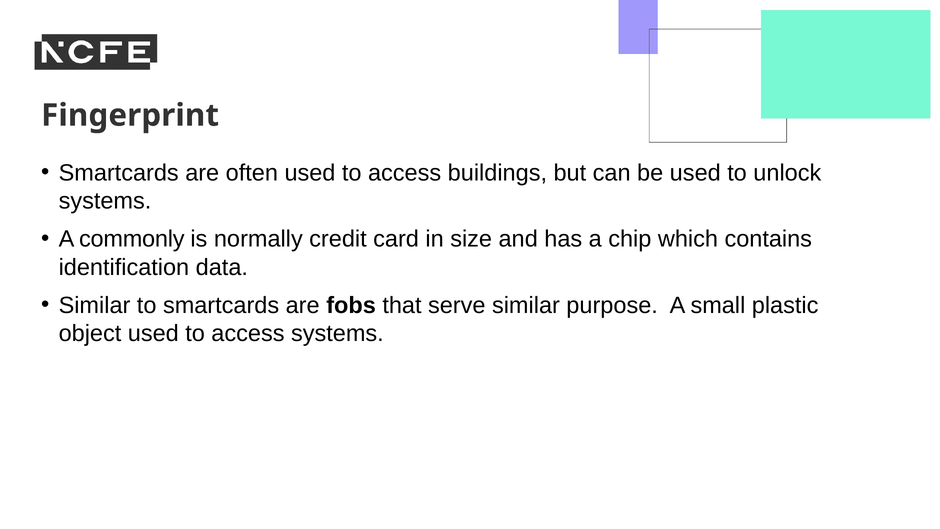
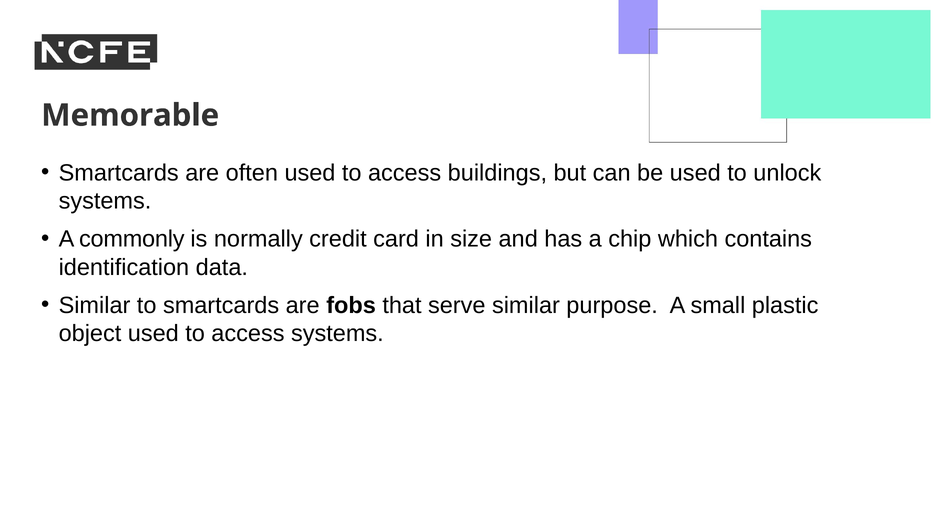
Fingerprint: Fingerprint -> Memorable
